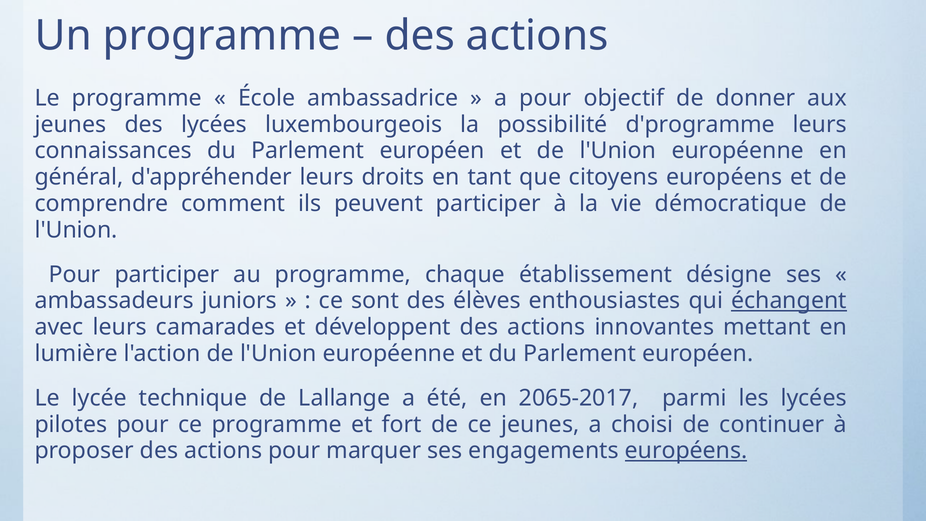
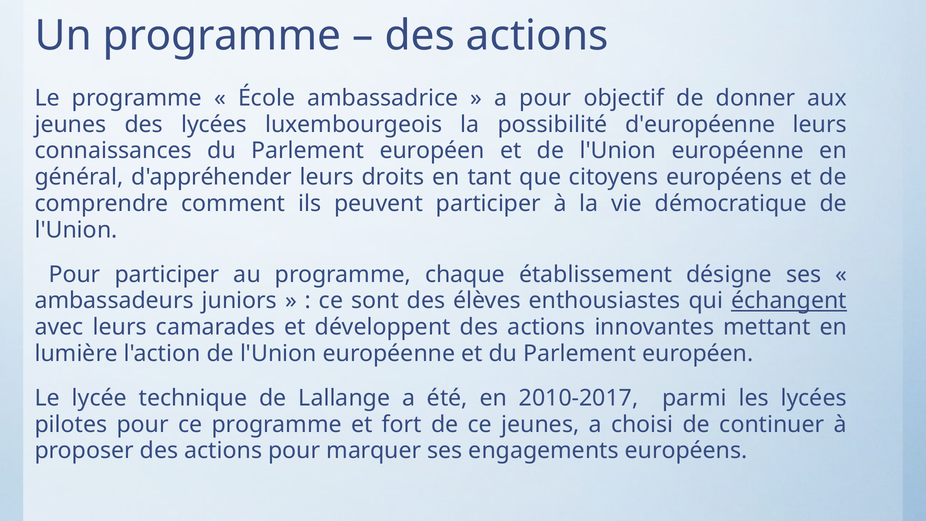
d'programme: d'programme -> d'européenne
2065-2017: 2065-2017 -> 2010-2017
européens at (686, 451) underline: present -> none
